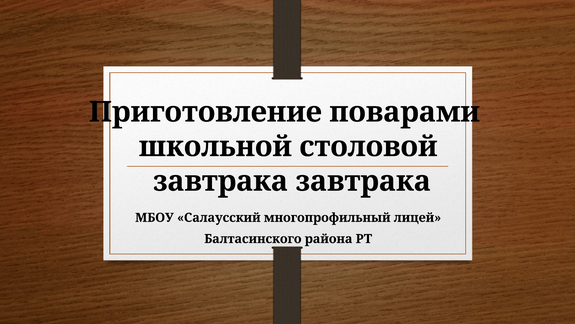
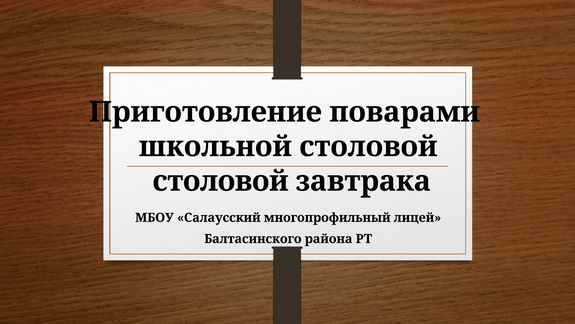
завтрака at (221, 181): завтрака -> столовой
